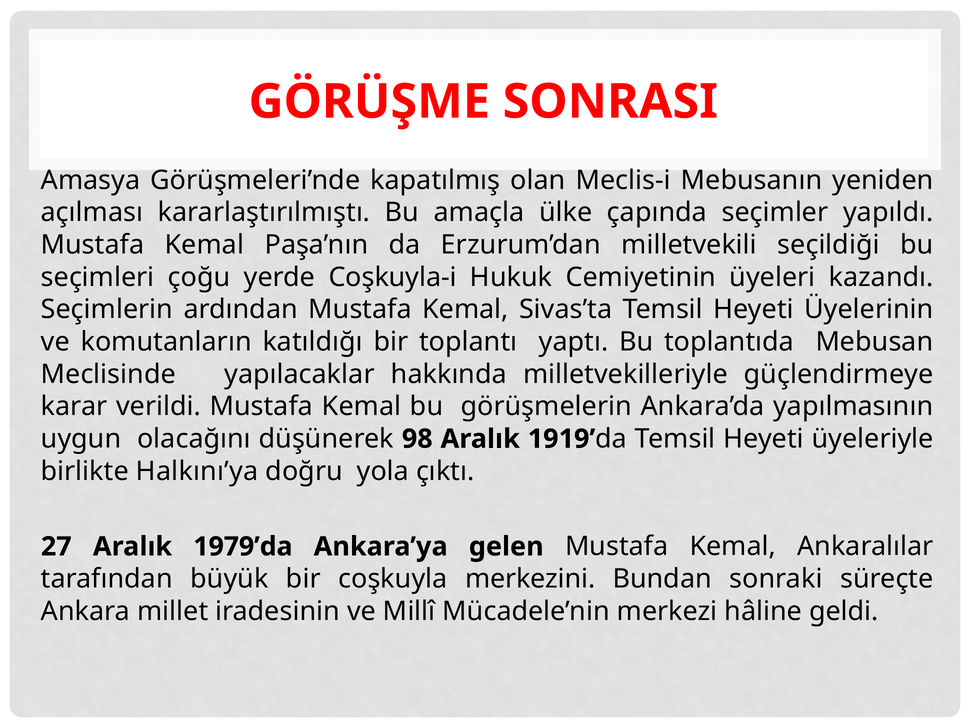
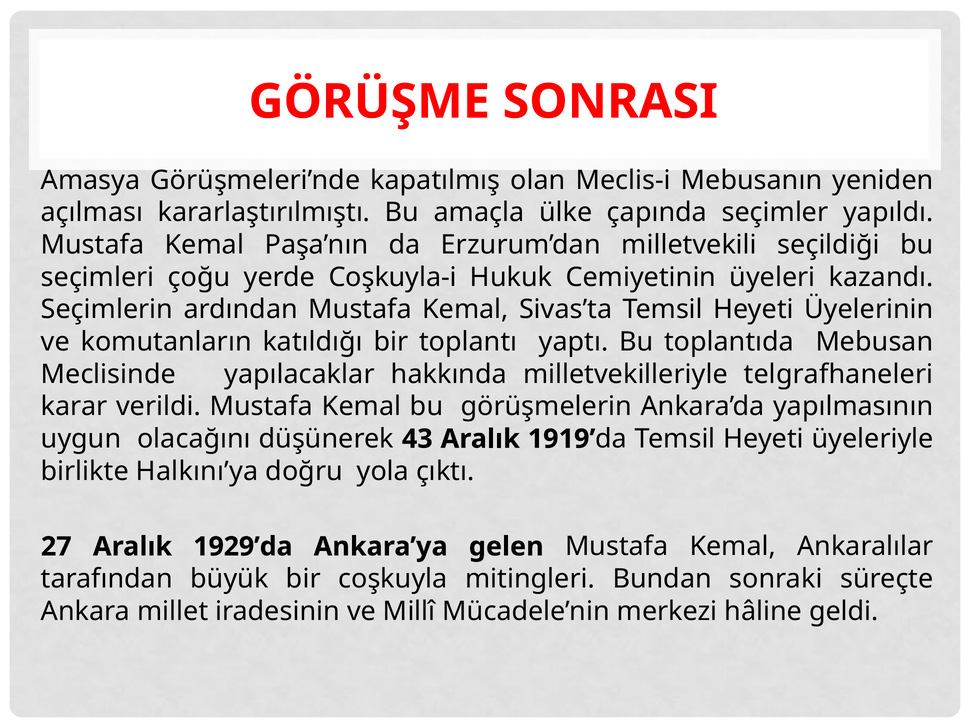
güçlendirmeye: güçlendirmeye -> telgrafhaneleri
98: 98 -> 43
1979’da: 1979’da -> 1929’da
merkezini: merkezini -> mitingleri
